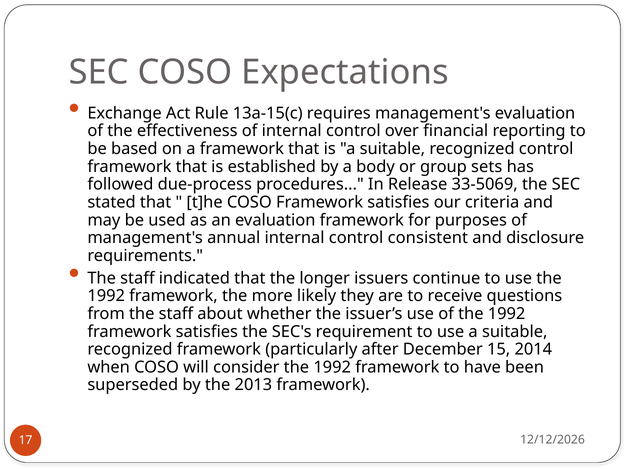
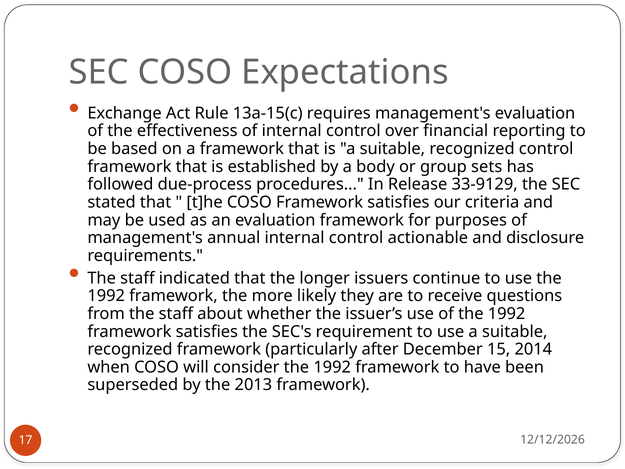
33-5069: 33-5069 -> 33-9129
consistent: consistent -> actionable
